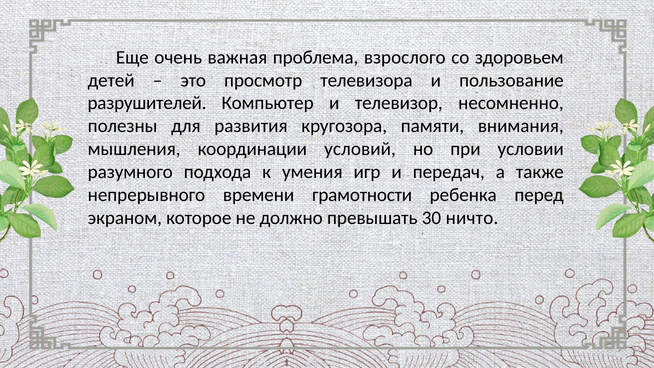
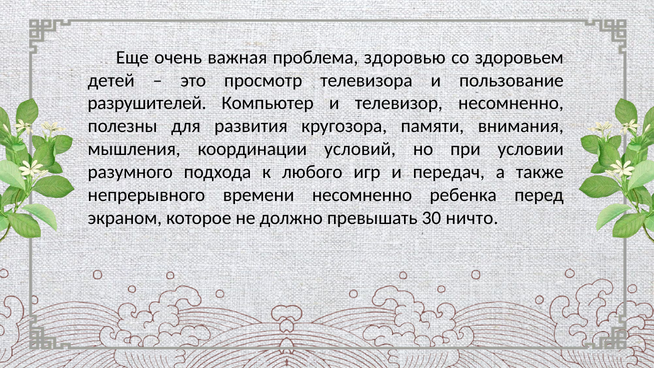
взрослого: взрослого -> здоровью
умения: умения -> любого
времени грамотности: грамотности -> несомненно
